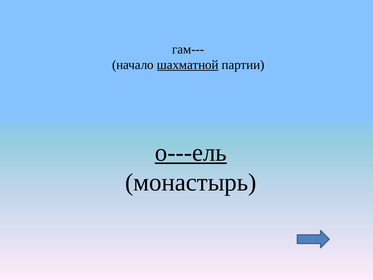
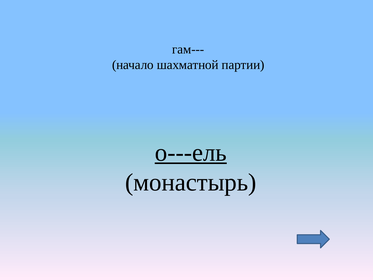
шахматной underline: present -> none
